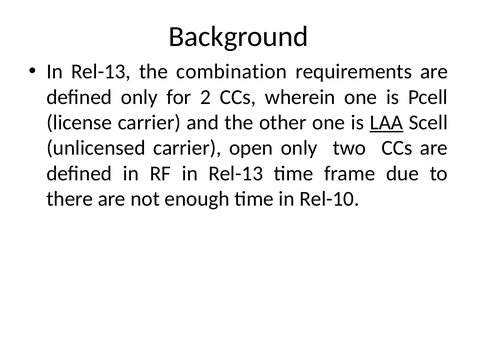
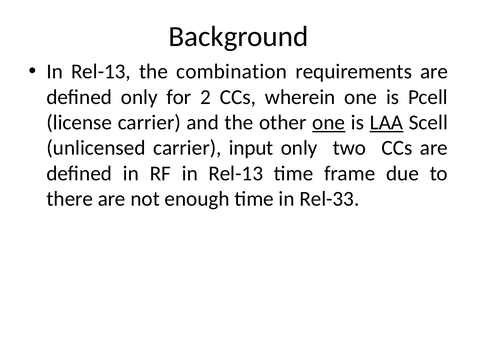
one at (329, 122) underline: none -> present
open: open -> input
Rel-10: Rel-10 -> Rel-33
